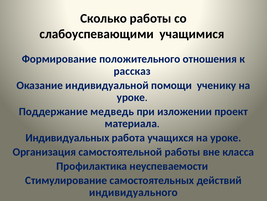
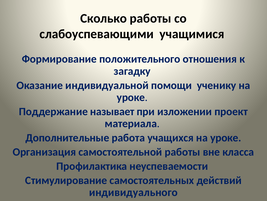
рассказ: рассказ -> загадку
медведь: медведь -> называет
Индивидуальных: Индивидуальных -> Дополнительные
